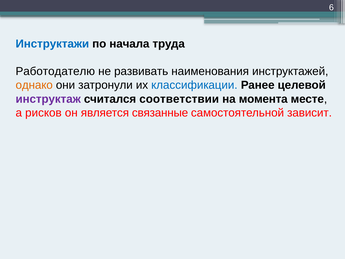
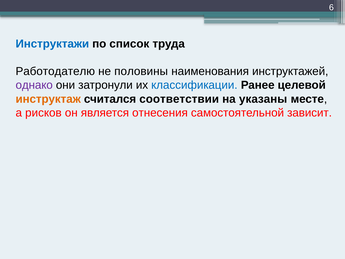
начала: начала -> список
развивать: развивать -> половины
однако colour: orange -> purple
инструктаж colour: purple -> orange
момента: момента -> указаны
связанные: связанные -> отнесения
